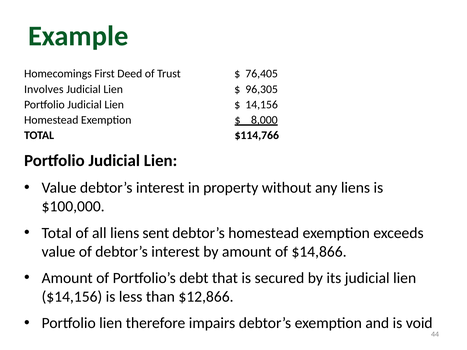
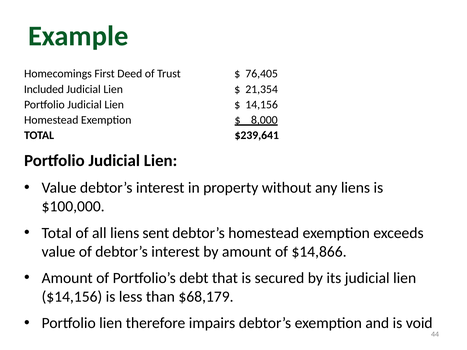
Involves: Involves -> Included
96,305: 96,305 -> 21,354
$114,766: $114,766 -> $239,641
$12,866: $12,866 -> $68,179
